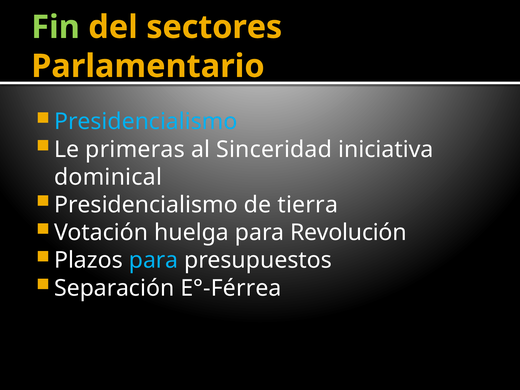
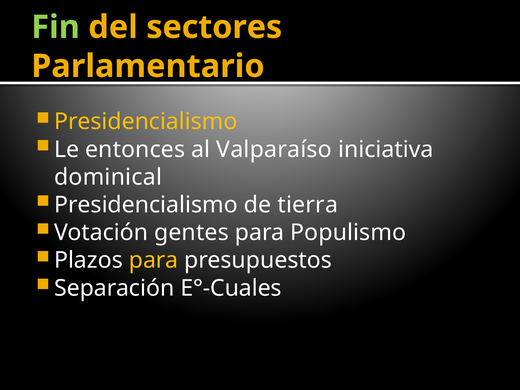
Presidencialismo at (146, 122) colour: light blue -> yellow
primeras: primeras -> entonces
Sinceridad: Sinceridad -> Valparaíso
huelga: huelga -> gentes
Revolución: Revolución -> Populismo
para at (154, 260) colour: light blue -> yellow
E°-Férrea: E°-Férrea -> E°-Cuales
